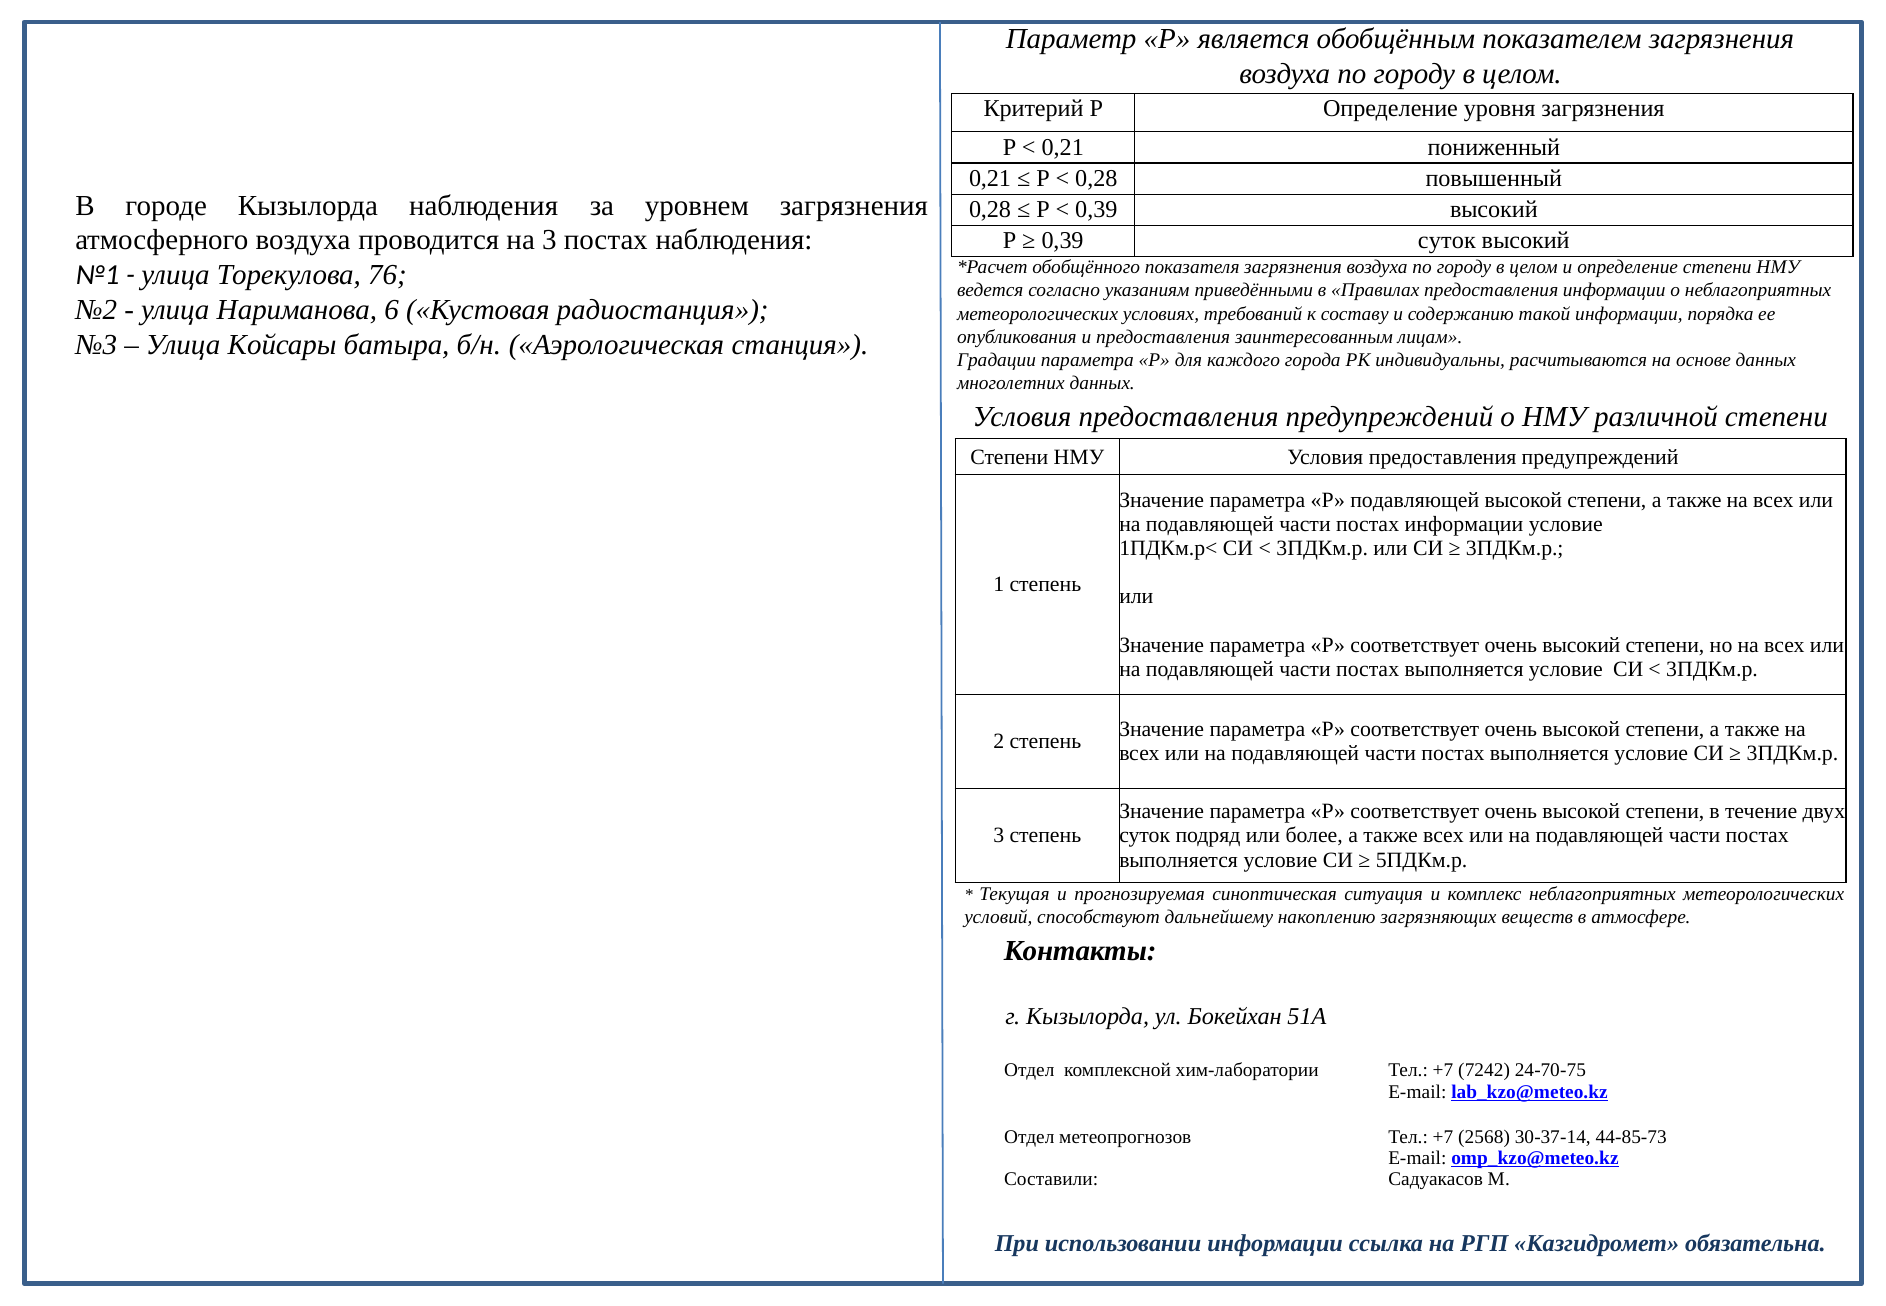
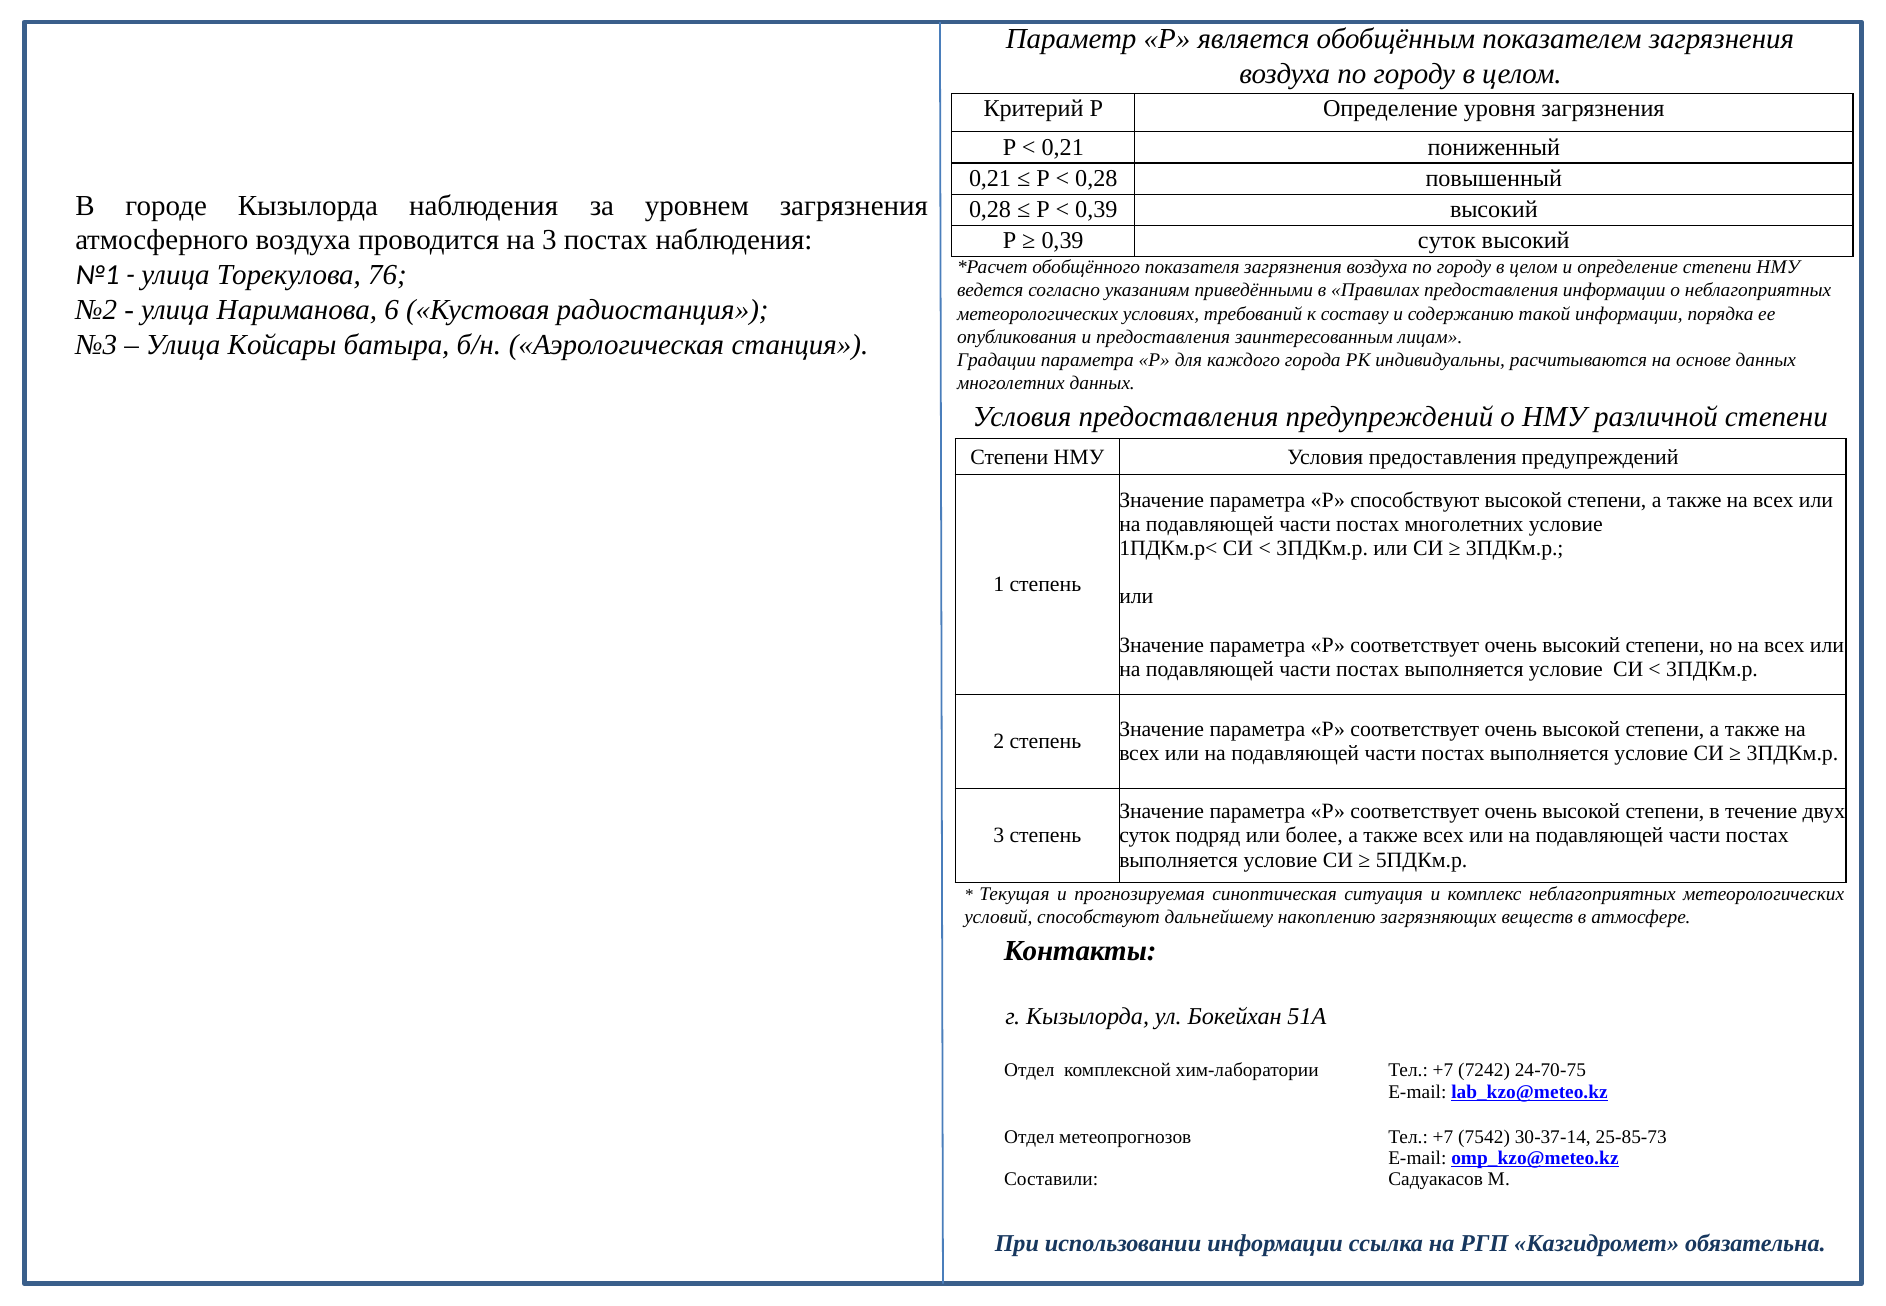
Р подавляющей: подавляющей -> способствуют
постах информации: информации -> многолетних
2568: 2568 -> 7542
44-85-73: 44-85-73 -> 25-85-73
